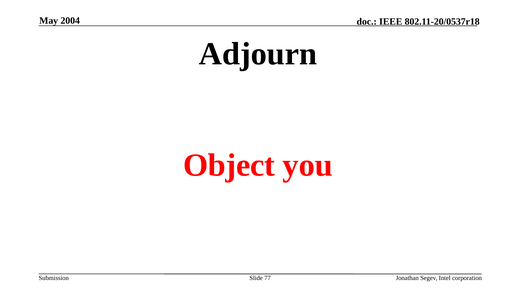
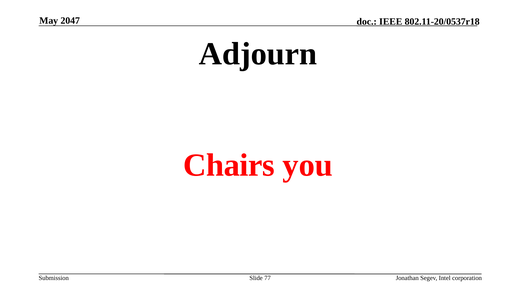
2004: 2004 -> 2047
Object: Object -> Chairs
